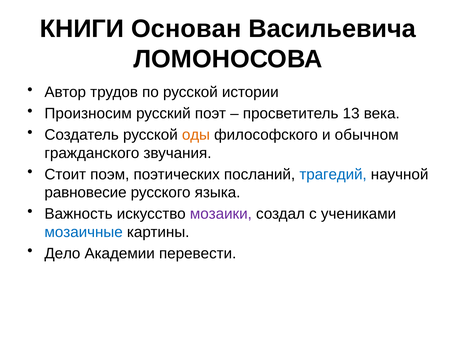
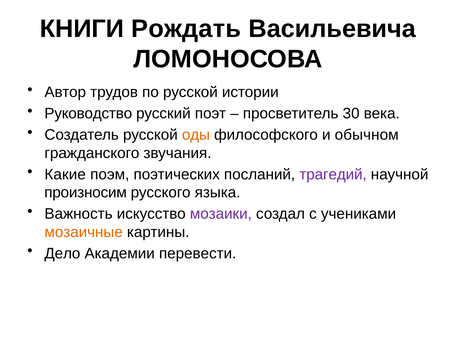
Основан: Основан -> Рождать
Произносим: Произносим -> Руководство
13: 13 -> 30
Стоит: Стоит -> Какие
трагедий colour: blue -> purple
равновесие: равновесие -> произносим
мозаичные colour: blue -> orange
